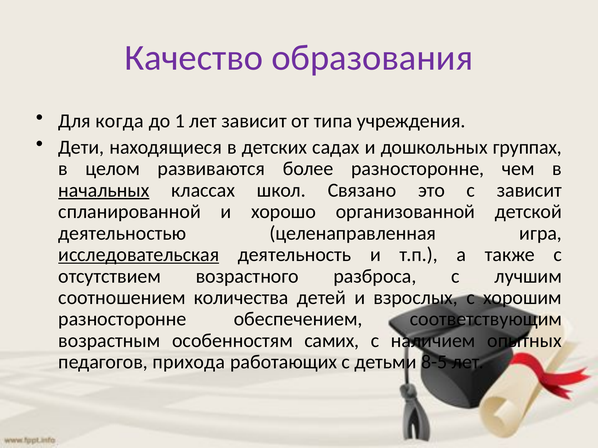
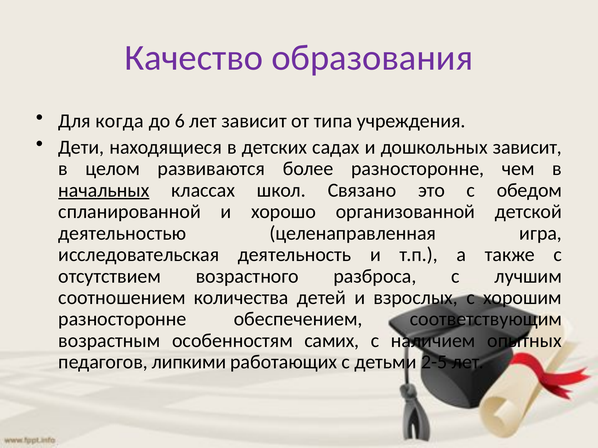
1: 1 -> 6
дошкольных группах: группах -> зависит
с зависит: зависит -> обедом
исследовательская underline: present -> none
прихода: прихода -> липкими
8-5: 8-5 -> 2-5
